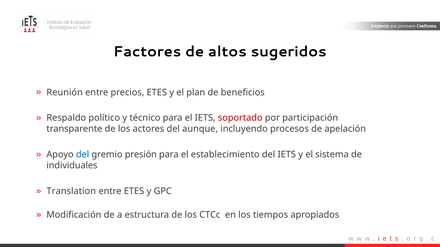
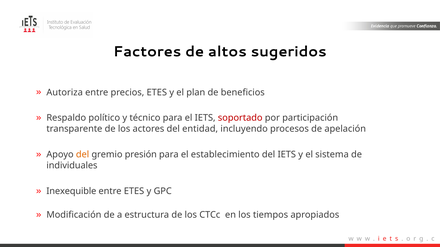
Reunión: Reunión -> Autoriza
aunque: aunque -> entidad
del at (83, 155) colour: blue -> orange
Translation: Translation -> Inexequible
